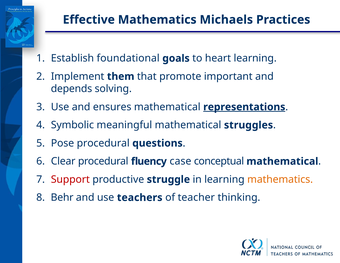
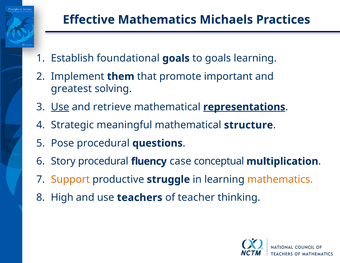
to heart: heart -> goals
depends: depends -> greatest
Use at (60, 107) underline: none -> present
ensures: ensures -> retrieve
Symbolic: Symbolic -> Strategic
struggles: struggles -> structure
Clear: Clear -> Story
conceptual mathematical: mathematical -> multiplication
Support colour: red -> orange
Behr: Behr -> High
